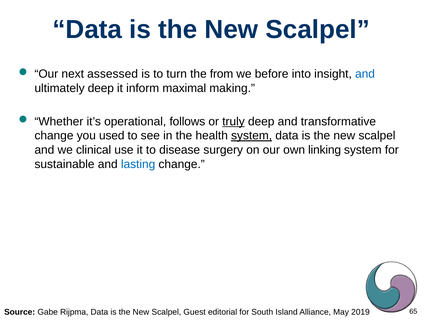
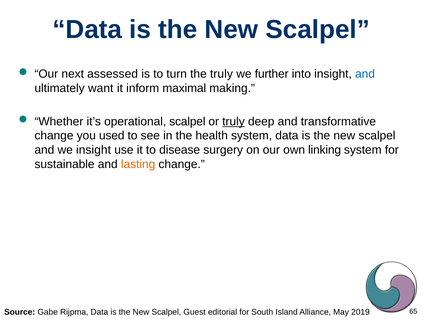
the from: from -> truly
before: before -> further
ultimately deep: deep -> want
operational follows: follows -> scalpel
system at (252, 136) underline: present -> none
we clinical: clinical -> insight
lasting colour: blue -> orange
